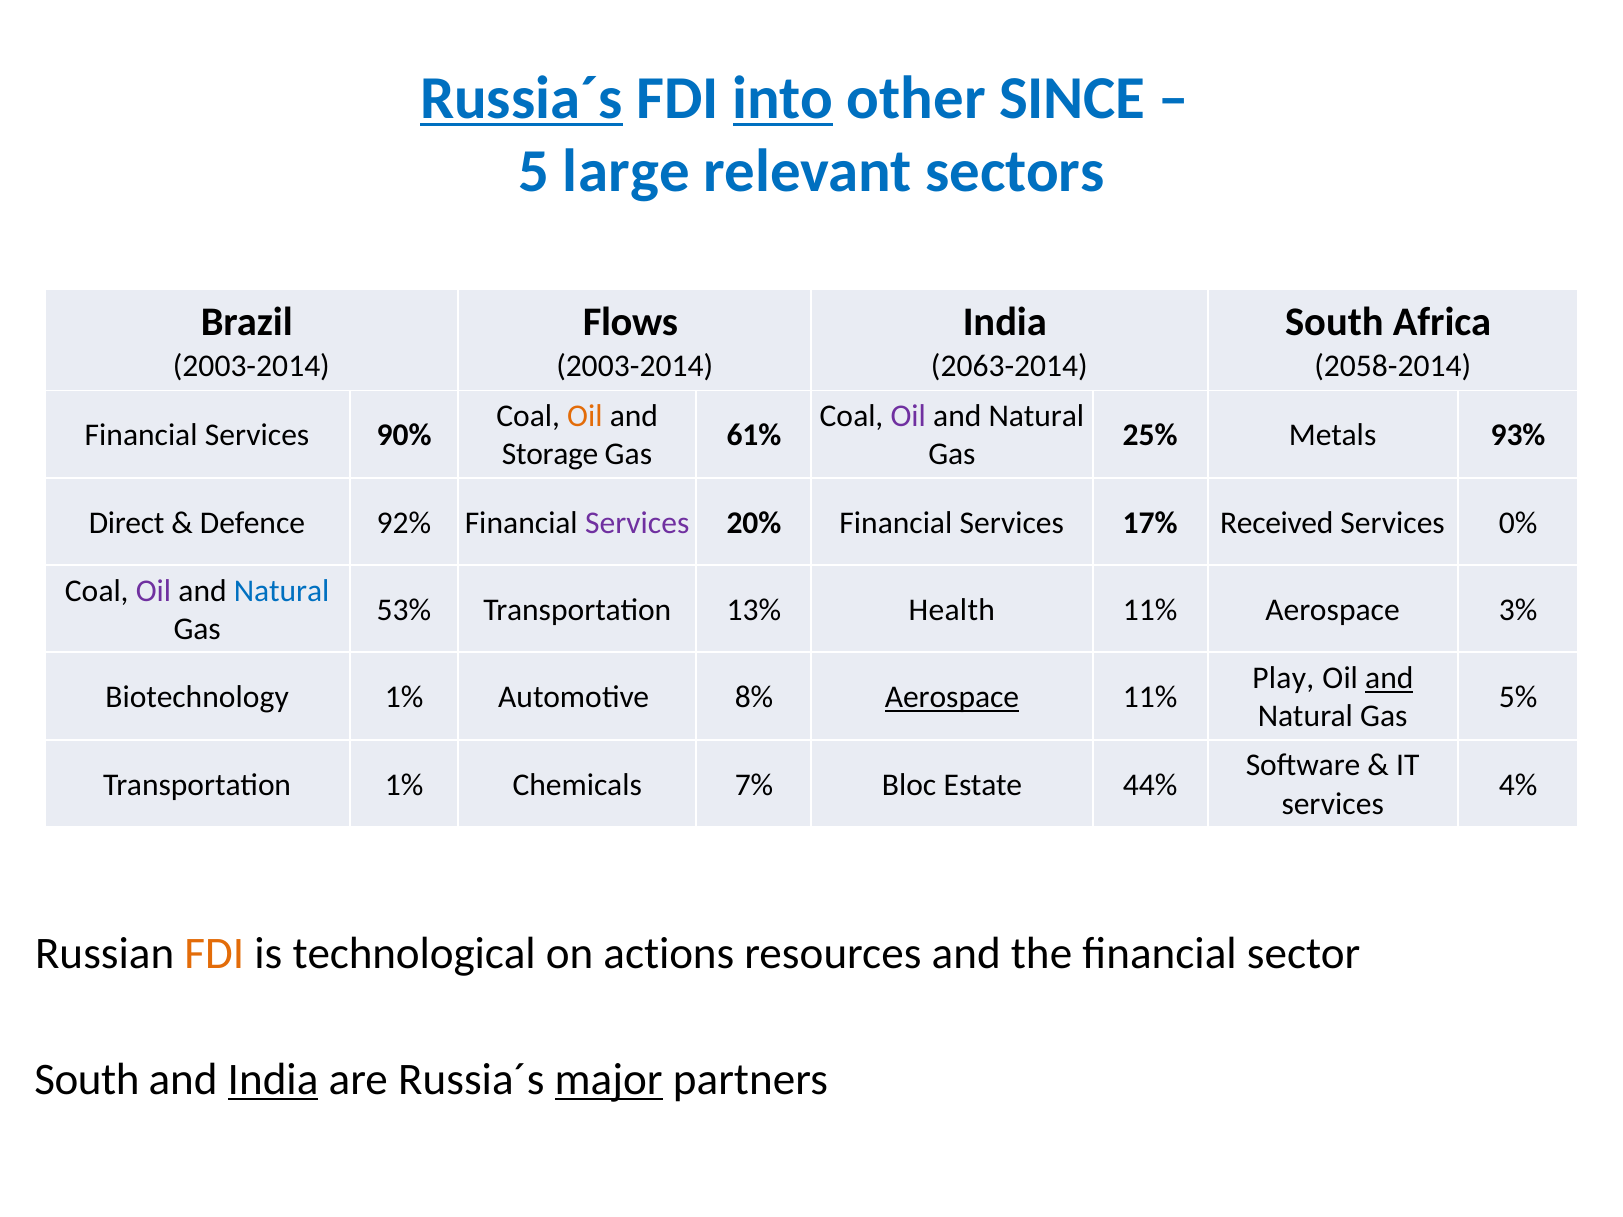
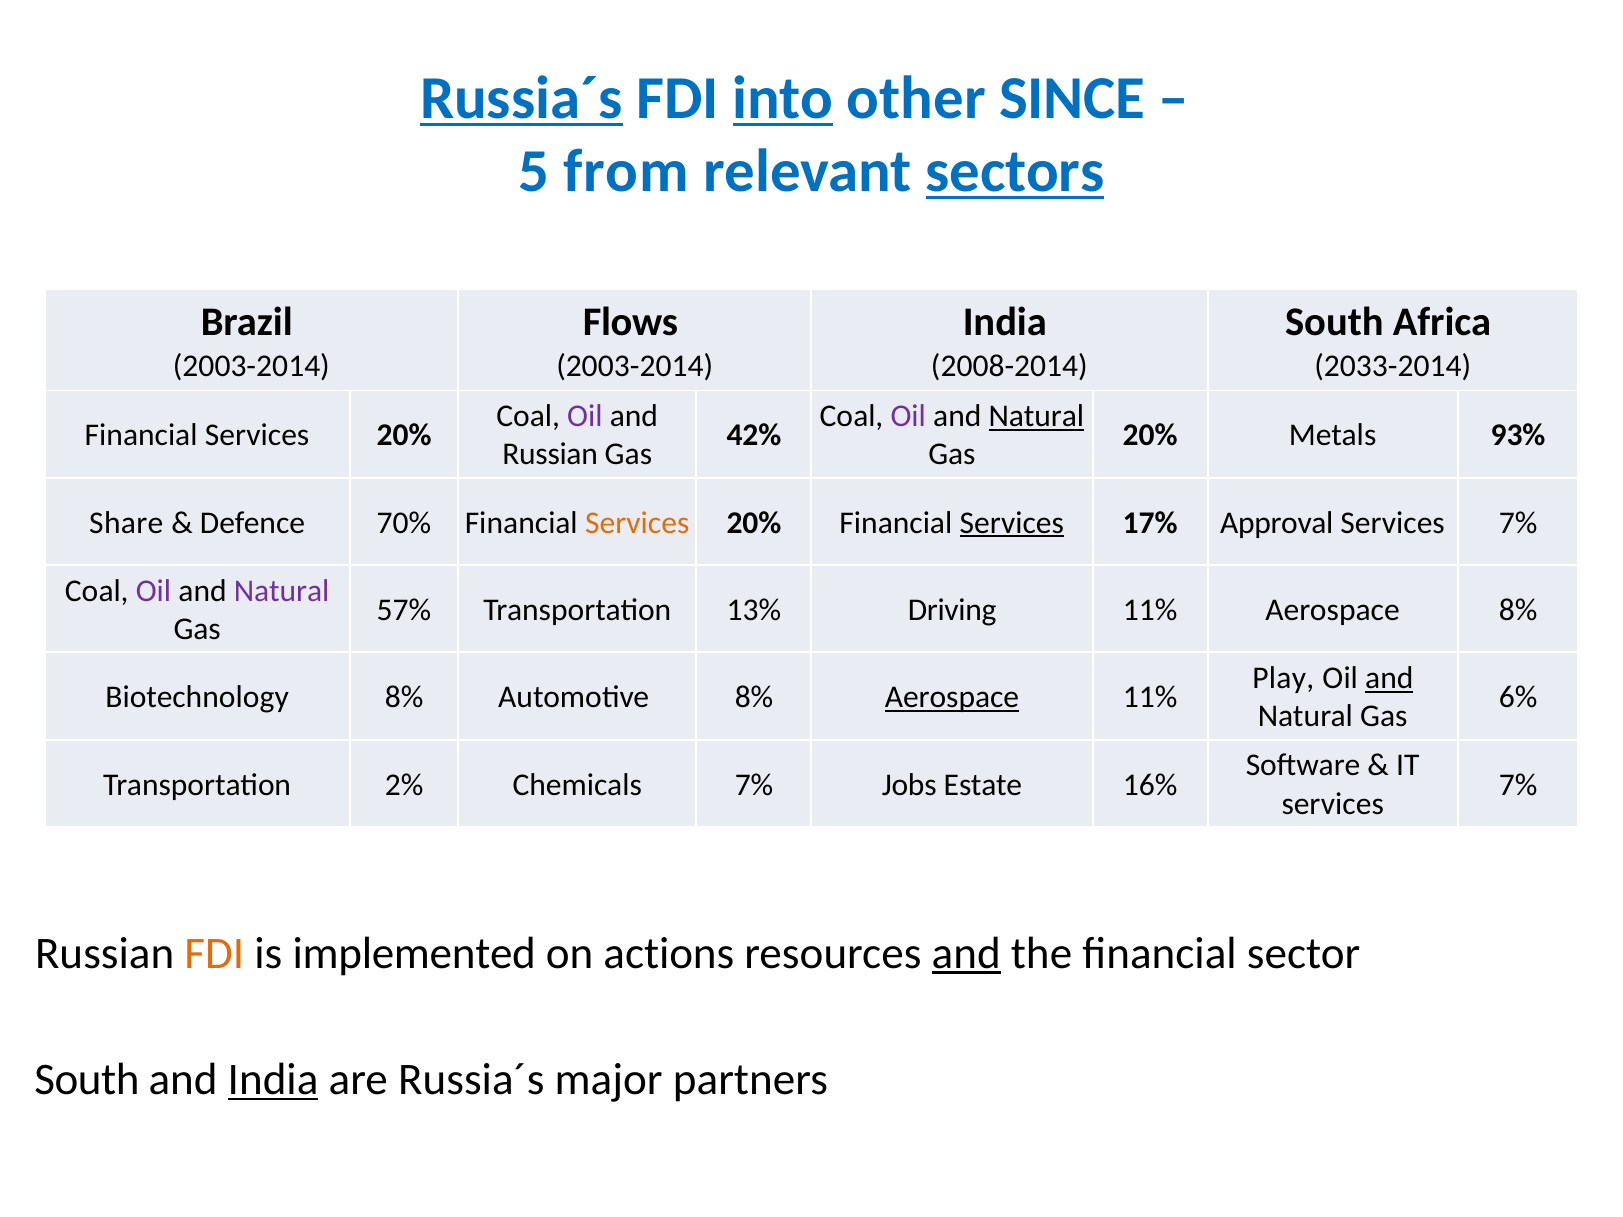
large: large -> from
sectors underline: none -> present
2063-2014: 2063-2014 -> 2008-2014
2058-2014: 2058-2014 -> 2033-2014
Oil at (585, 416) colour: orange -> purple
Natural at (1036, 416) underline: none -> present
90% at (404, 435): 90% -> 20%
61%: 61% -> 42%
25% at (1150, 435): 25% -> 20%
Storage at (550, 455): Storage -> Russian
Direct: Direct -> Share
92%: 92% -> 70%
Services at (637, 523) colour: purple -> orange
Services at (1012, 523) underline: none -> present
Received: Received -> Approval
0% at (1518, 523): 0% -> 7%
Natural at (282, 591) colour: blue -> purple
53%: 53% -> 57%
Health: Health -> Driving
Aerospace 3%: 3% -> 8%
Biotechnology 1%: 1% -> 8%
5%: 5% -> 6%
Transportation 1%: 1% -> 2%
Bloc: Bloc -> Jobs
44%: 44% -> 16%
4% at (1518, 785): 4% -> 7%
technological: technological -> implemented
and at (966, 954) underline: none -> present
major underline: present -> none
